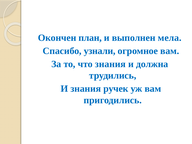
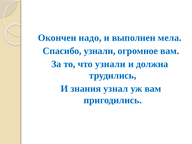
план: план -> надо
что знания: знания -> узнали
ручек: ручек -> узнал
